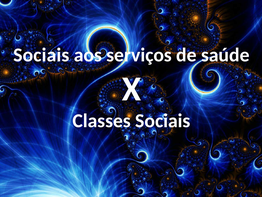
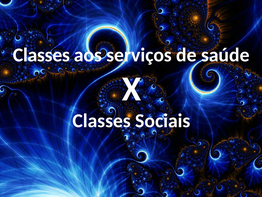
Sociais at (41, 55): Sociais -> Classes
